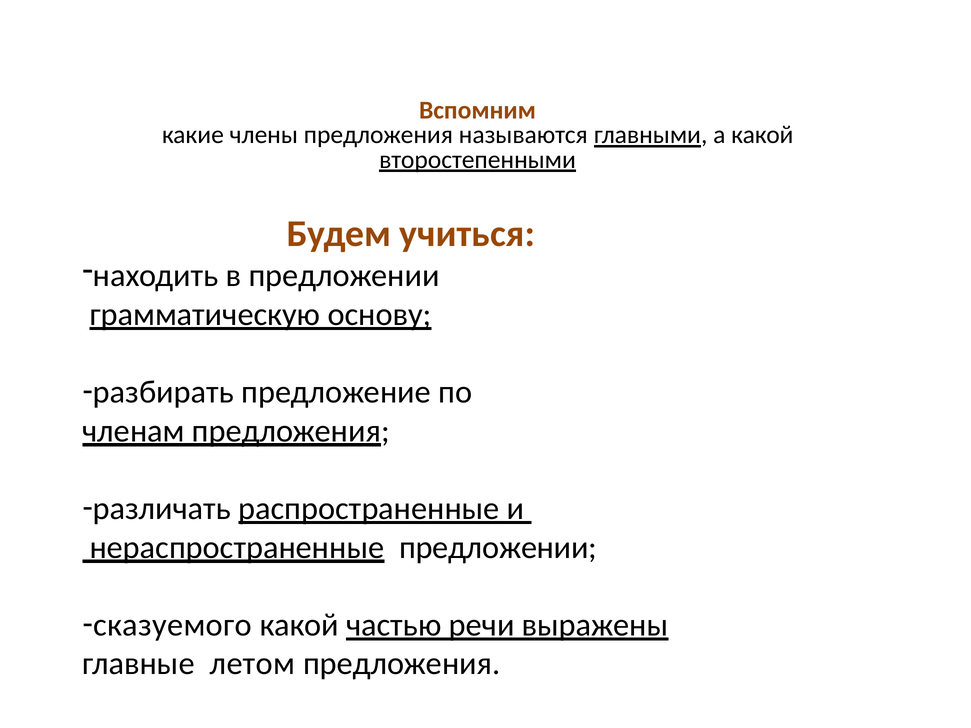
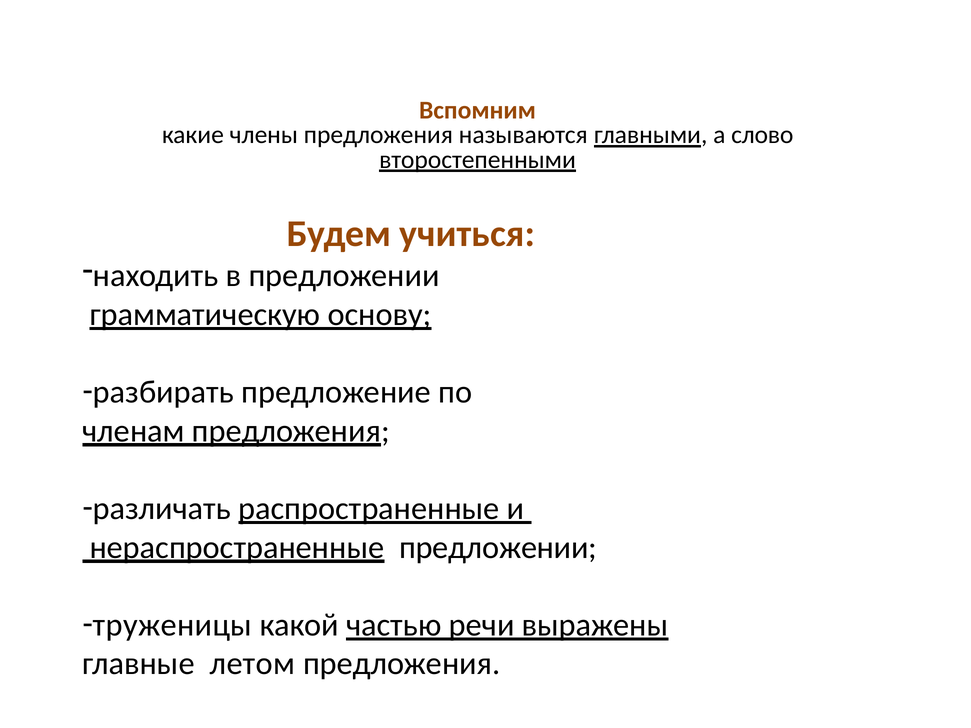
а какой: какой -> слово
сказуемого: сказуемого -> труженицы
